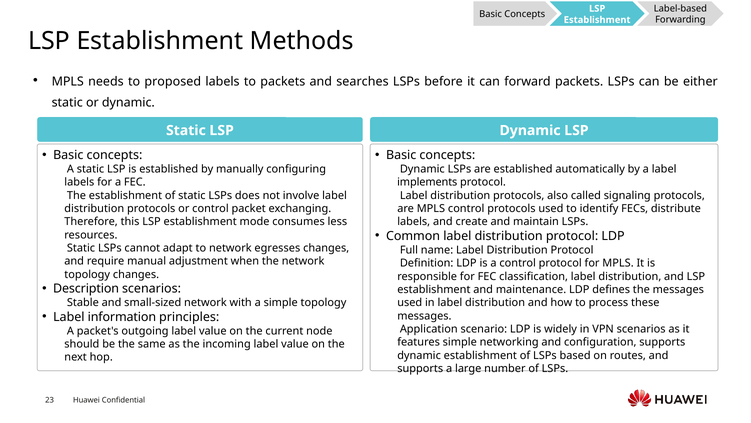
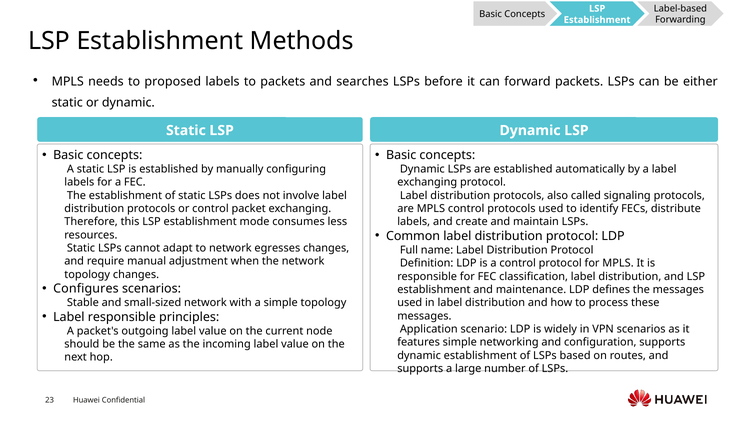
implements at (427, 182): implements -> exchanging
Description: Description -> Configures
Label information: information -> responsible
